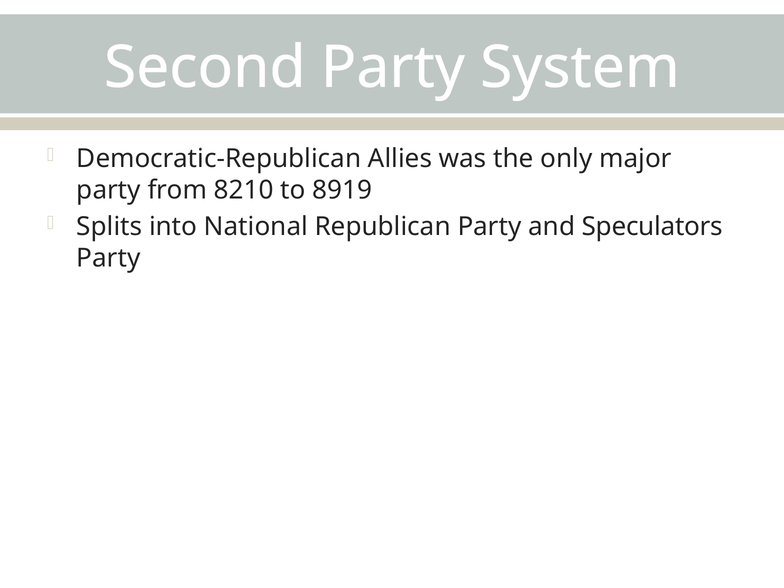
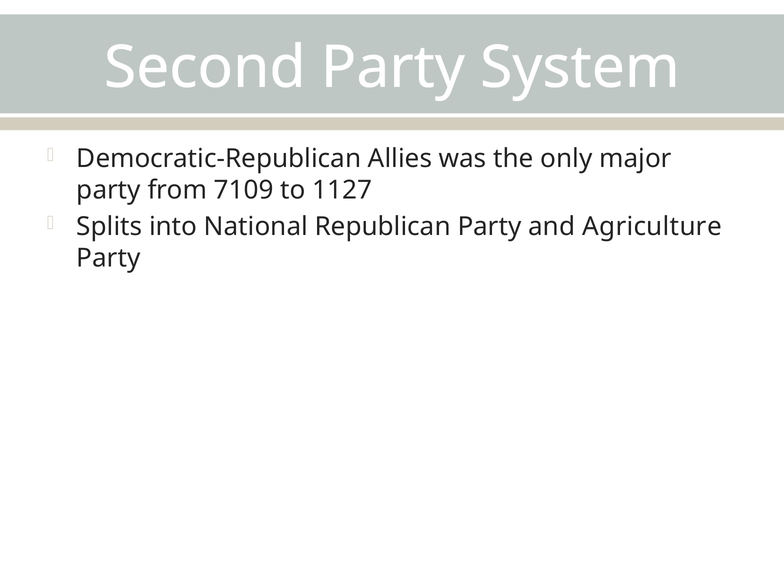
8210: 8210 -> 7109
8919: 8919 -> 1127
Speculators: Speculators -> Agriculture
